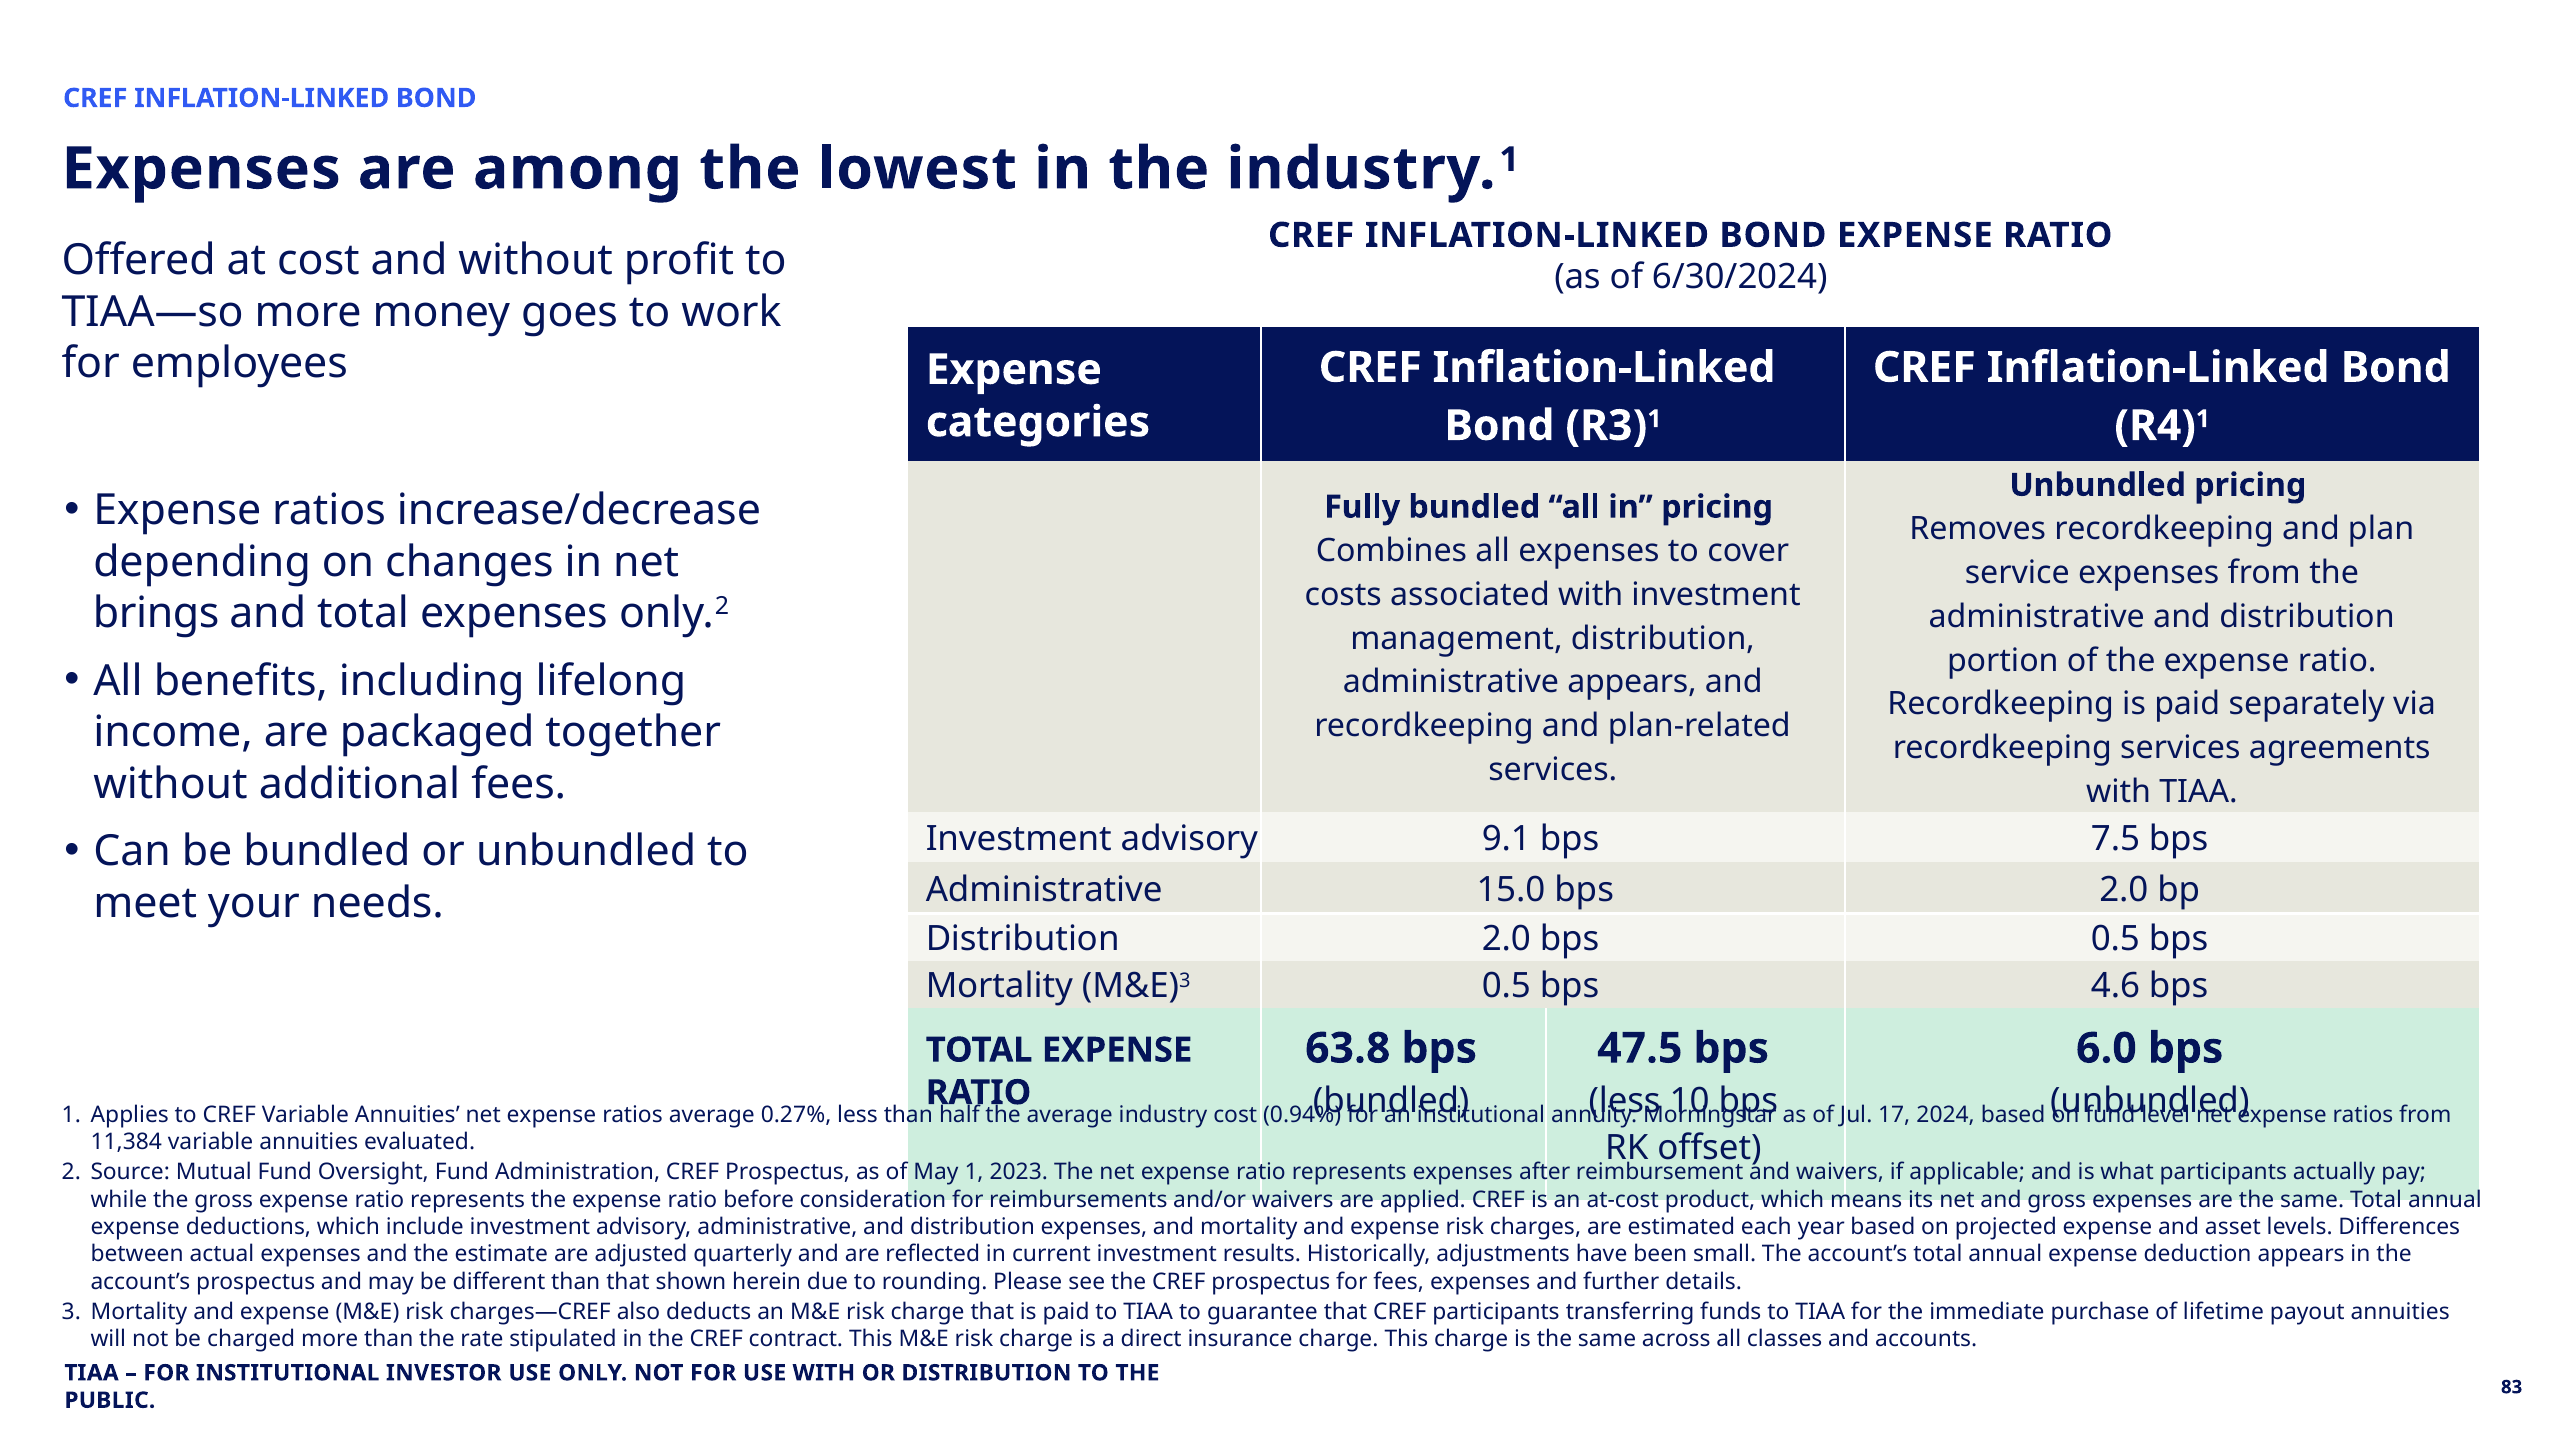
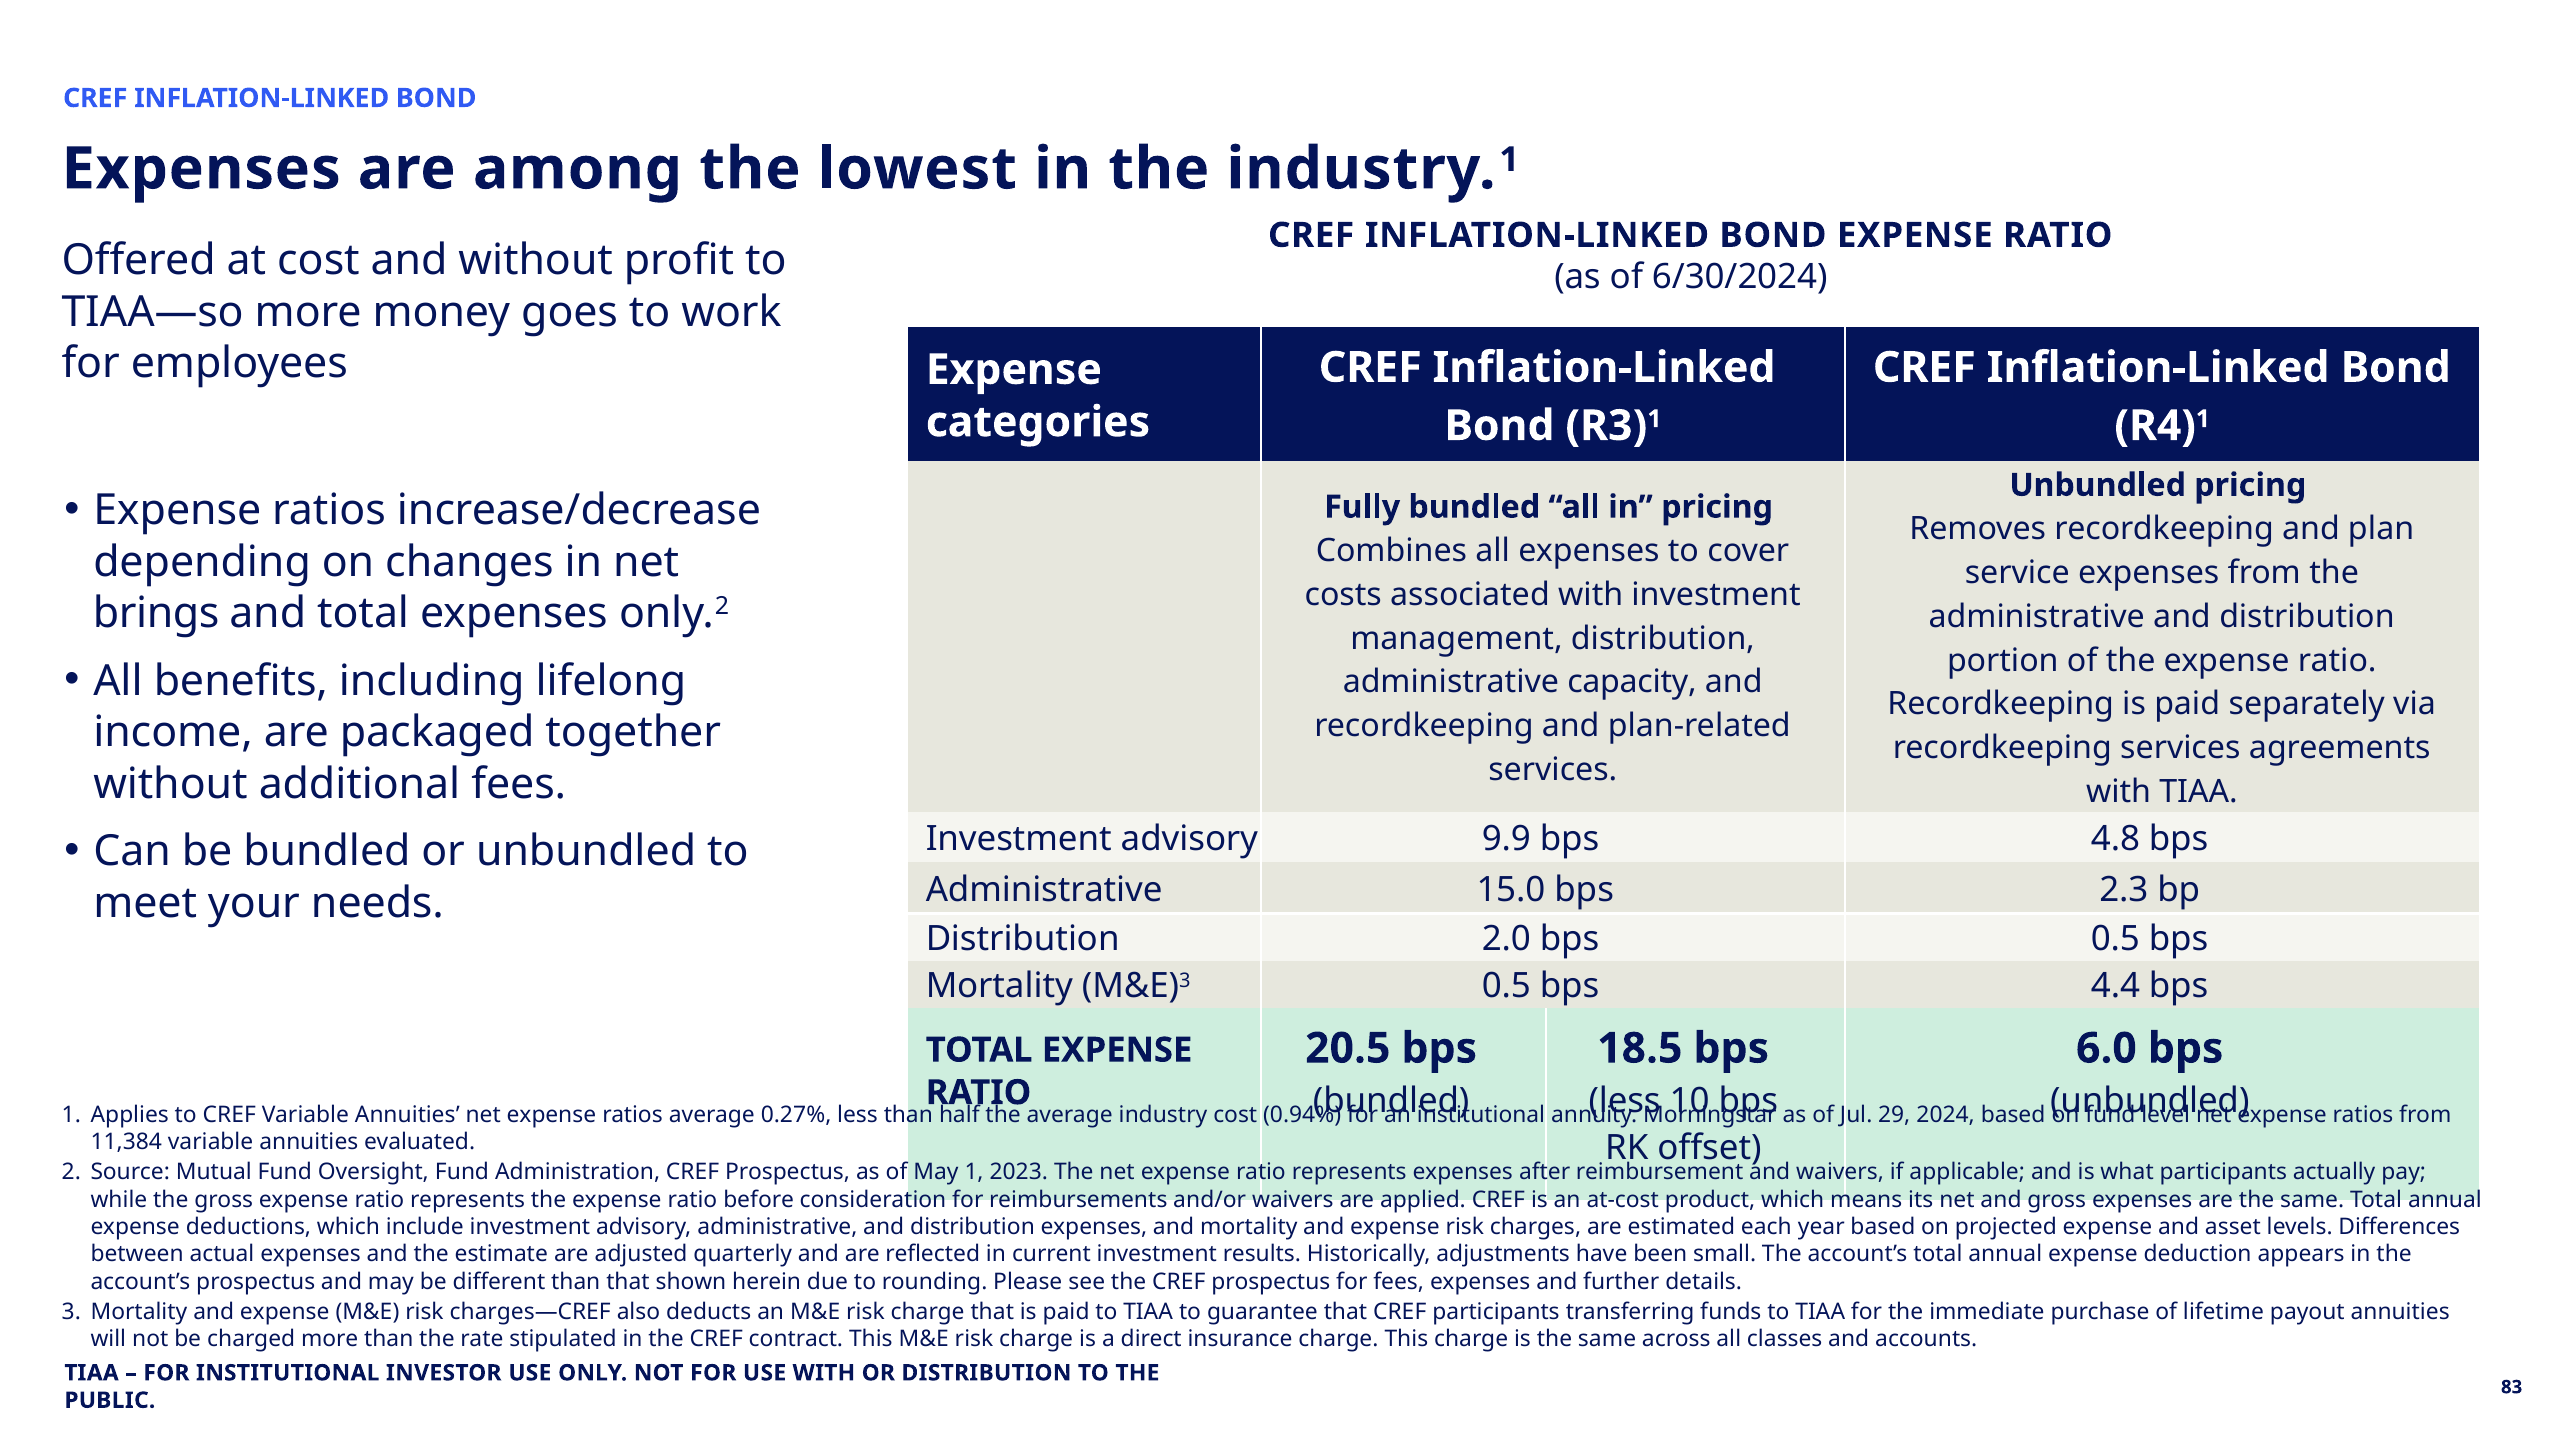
administrative appears: appears -> capacity
9.1: 9.1 -> 9.9
7.5: 7.5 -> 4.8
bps 2.0: 2.0 -> 2.3
4.6: 4.6 -> 4.4
63.8: 63.8 -> 20.5
47.5: 47.5 -> 18.5
17: 17 -> 29
